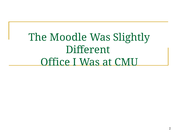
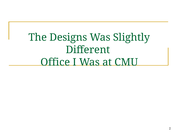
Moodle: Moodle -> Designs
